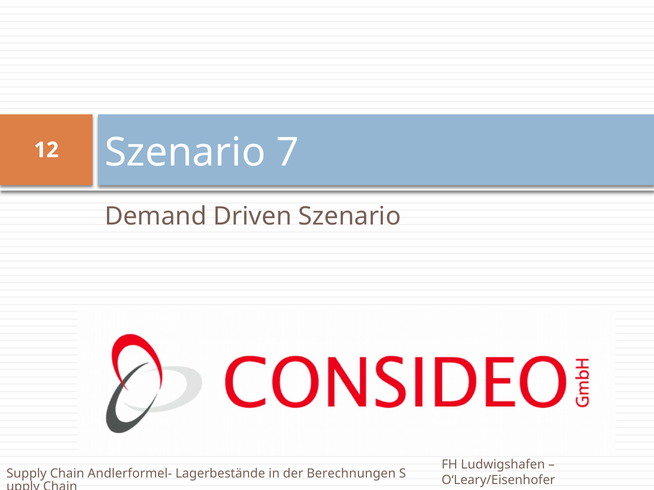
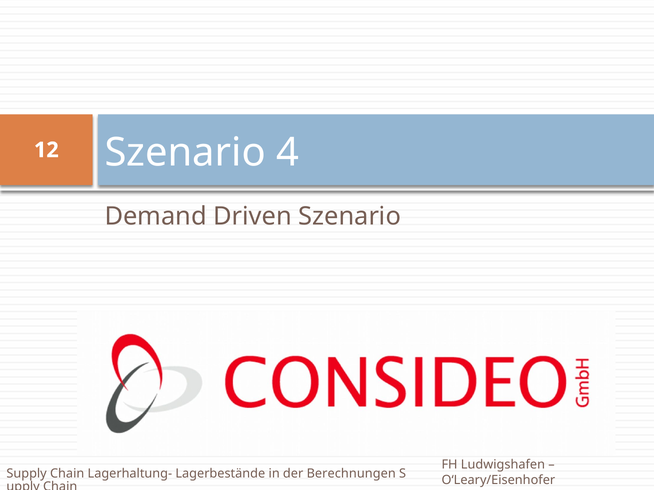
7: 7 -> 4
Andlerformel-: Andlerformel- -> Lagerhaltung-
